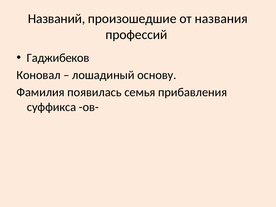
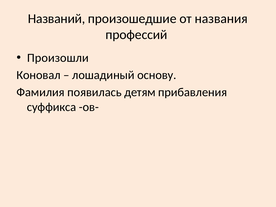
Гаджибеков: Гаджибеков -> Произошли
семья: семья -> детям
